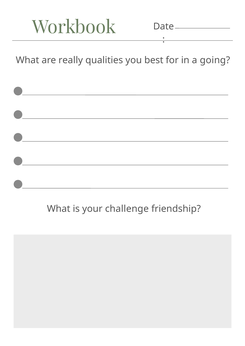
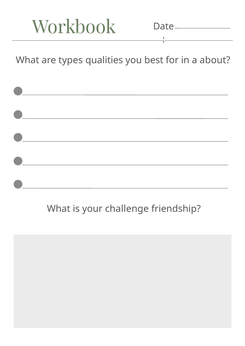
really: really -> types
going: going -> about
